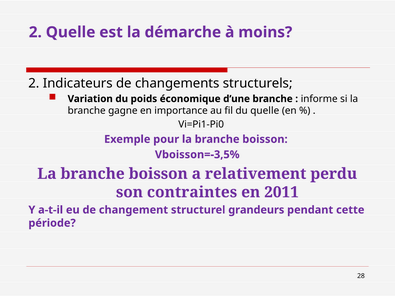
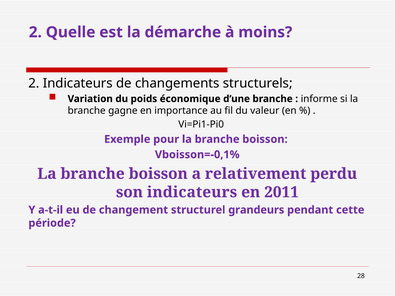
du quelle: quelle -> valeur
Vboisson=-3,5%: Vboisson=-3,5% -> Vboisson=-0,1%
son contraintes: contraintes -> indicateurs
